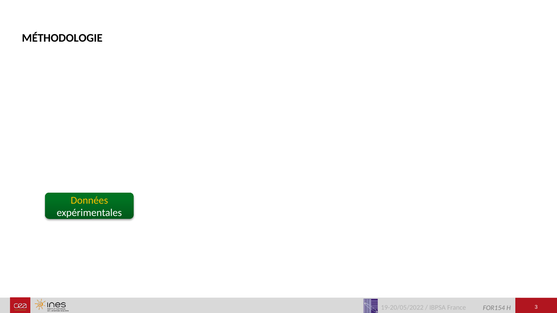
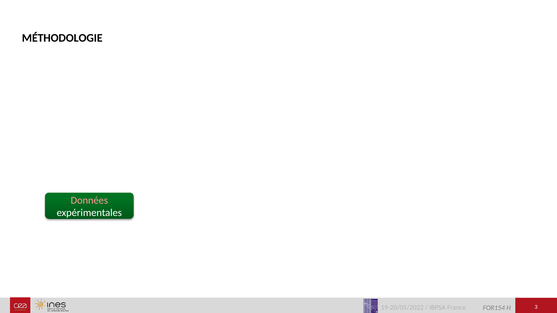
Données colour: yellow -> pink
